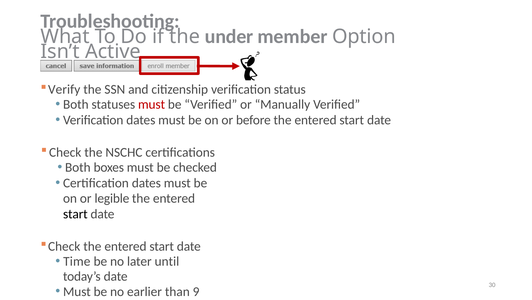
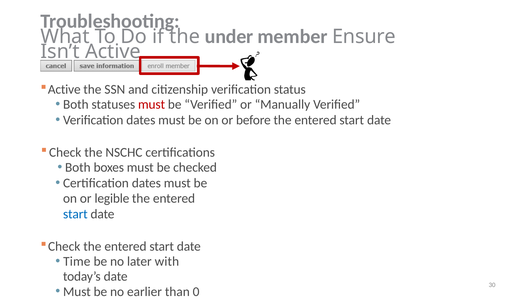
Option: Option -> Ensure
Verify at (64, 89): Verify -> Active
start at (75, 214) colour: black -> blue
until: until -> with
9: 9 -> 0
